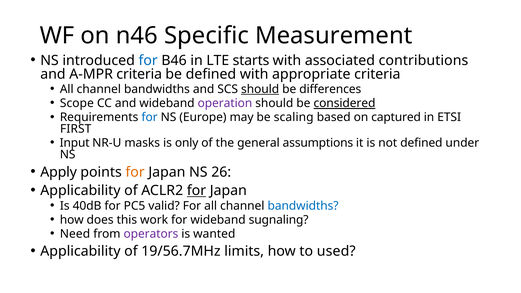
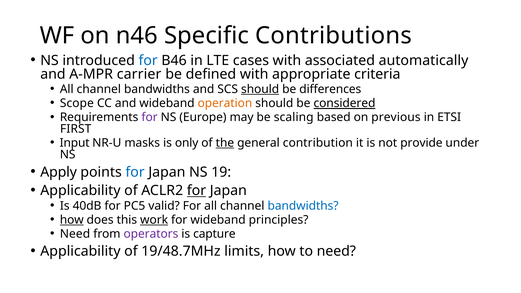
Measurement: Measurement -> Contributions
starts: starts -> cases
contributions: contributions -> automatically
A-MPR criteria: criteria -> carrier
operation colour: purple -> orange
for at (150, 117) colour: blue -> purple
captured: captured -> previous
the underline: none -> present
assumptions: assumptions -> contribution
not defined: defined -> provide
for at (135, 172) colour: orange -> blue
26: 26 -> 19
how at (72, 220) underline: none -> present
work underline: none -> present
sugnaling: sugnaling -> principles
wanted: wanted -> capture
19/56.7MHz: 19/56.7MHz -> 19/48.7MHz
to used: used -> need
